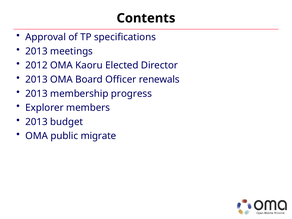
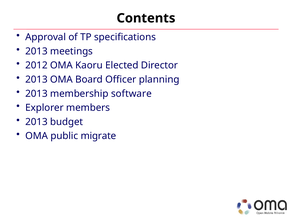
renewals: renewals -> planning
progress: progress -> software
